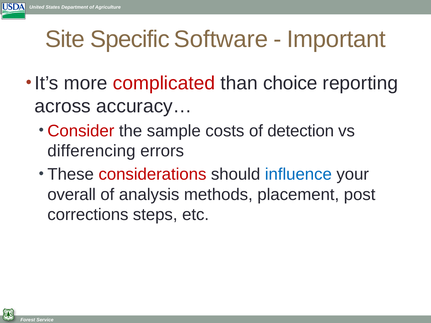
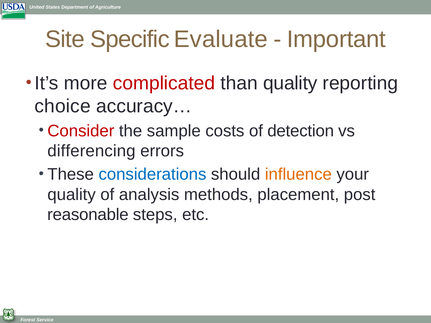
Software: Software -> Evaluate
than choice: choice -> quality
across: across -> choice
considerations colour: red -> blue
influence colour: blue -> orange
overall at (72, 195): overall -> quality
corrections: corrections -> reasonable
